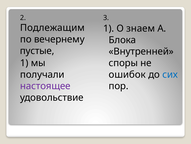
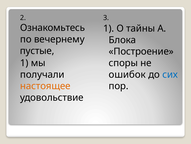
Подлежащим: Подлежащим -> Ознакомьтесь
знаем: знаем -> тайны
Внутренней: Внутренней -> Построение
настоящее colour: purple -> orange
